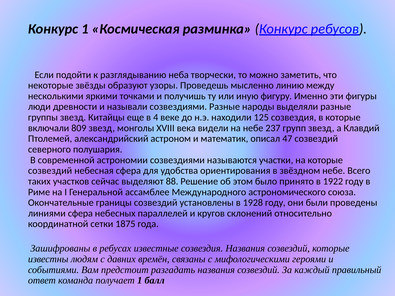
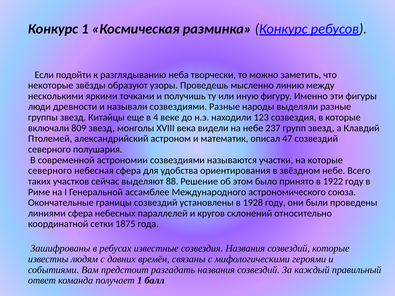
125: 125 -> 123
созвездий at (50, 171): созвездий -> северного
